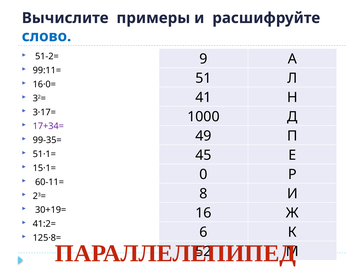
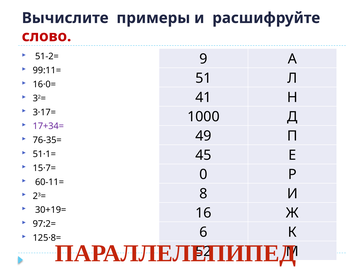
слово colour: blue -> red
99-35=: 99-35= -> 76-35=
15·1=: 15·1= -> 15·7=
41:2=: 41:2= -> 97:2=
